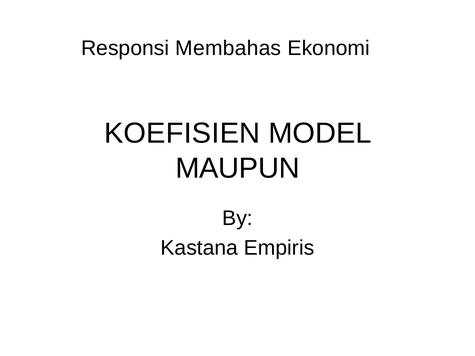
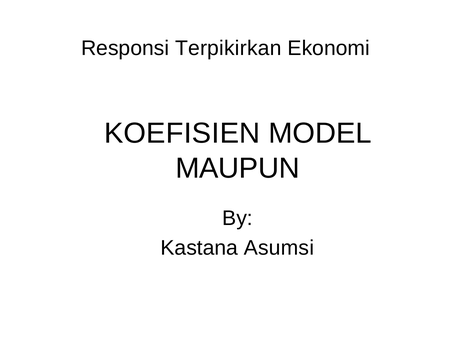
Membahas: Membahas -> Terpikirkan
Empiris: Empiris -> Asumsi
